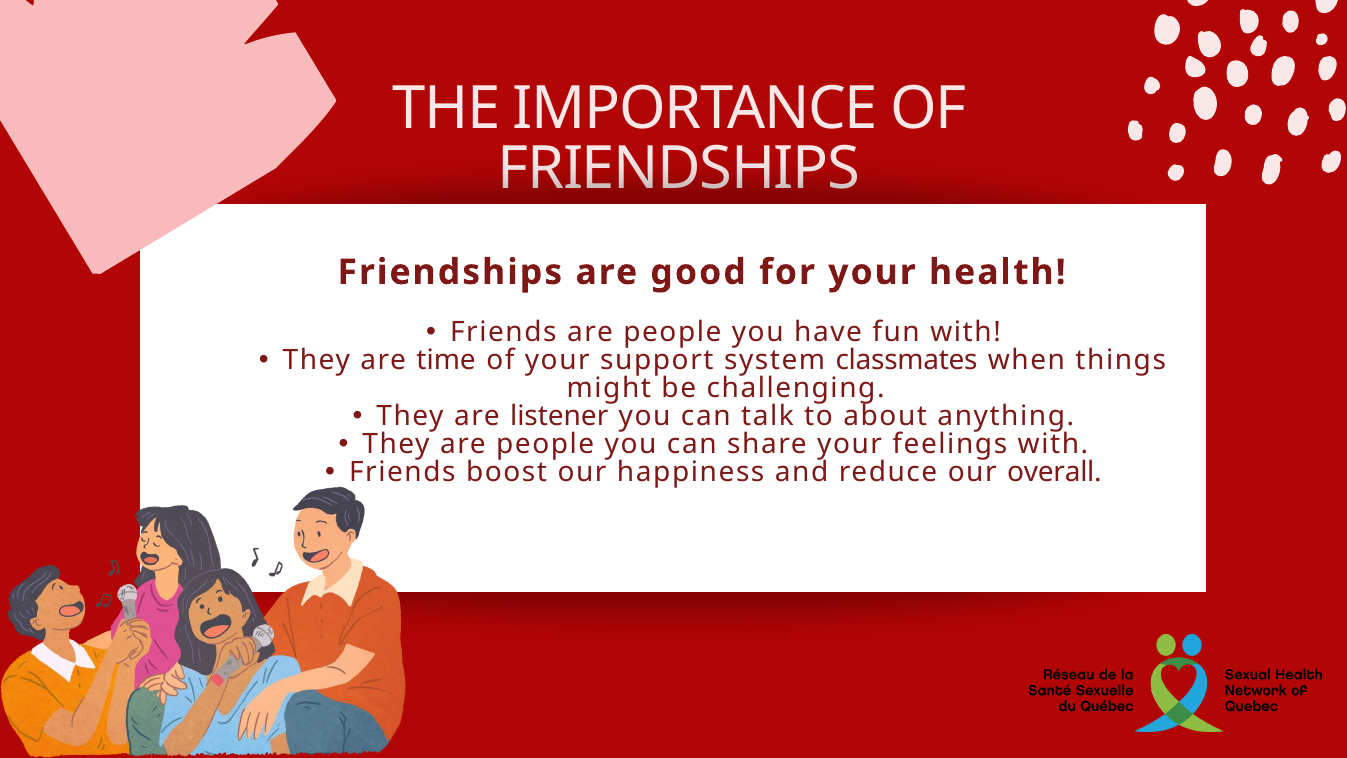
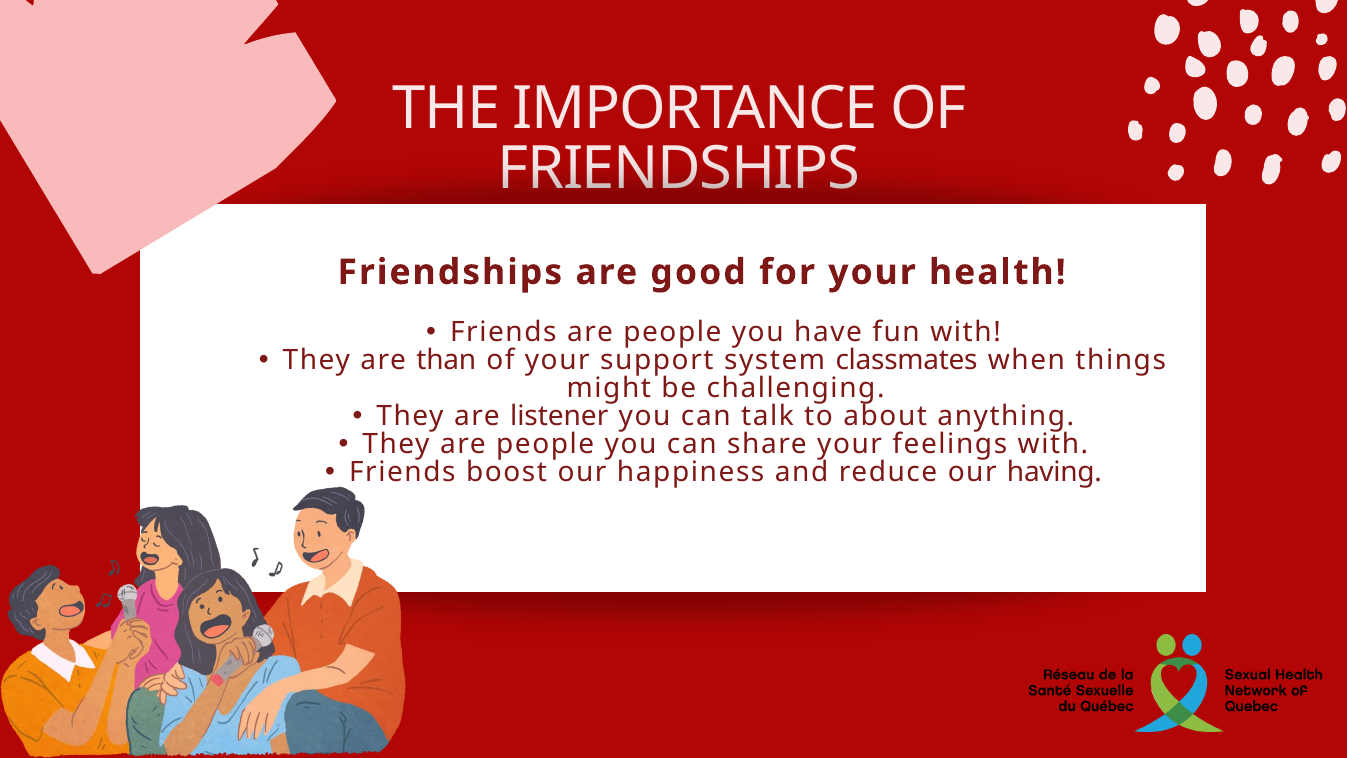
time: time -> than
overall: overall -> having
